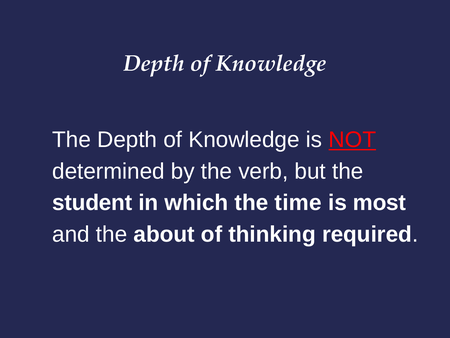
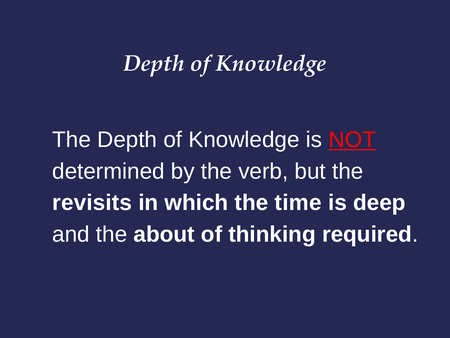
student: student -> revisits
most: most -> deep
